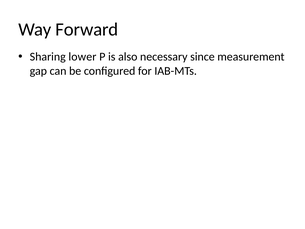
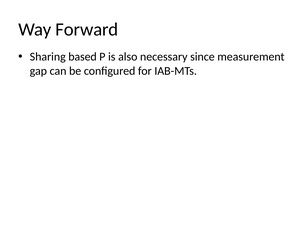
lower: lower -> based
